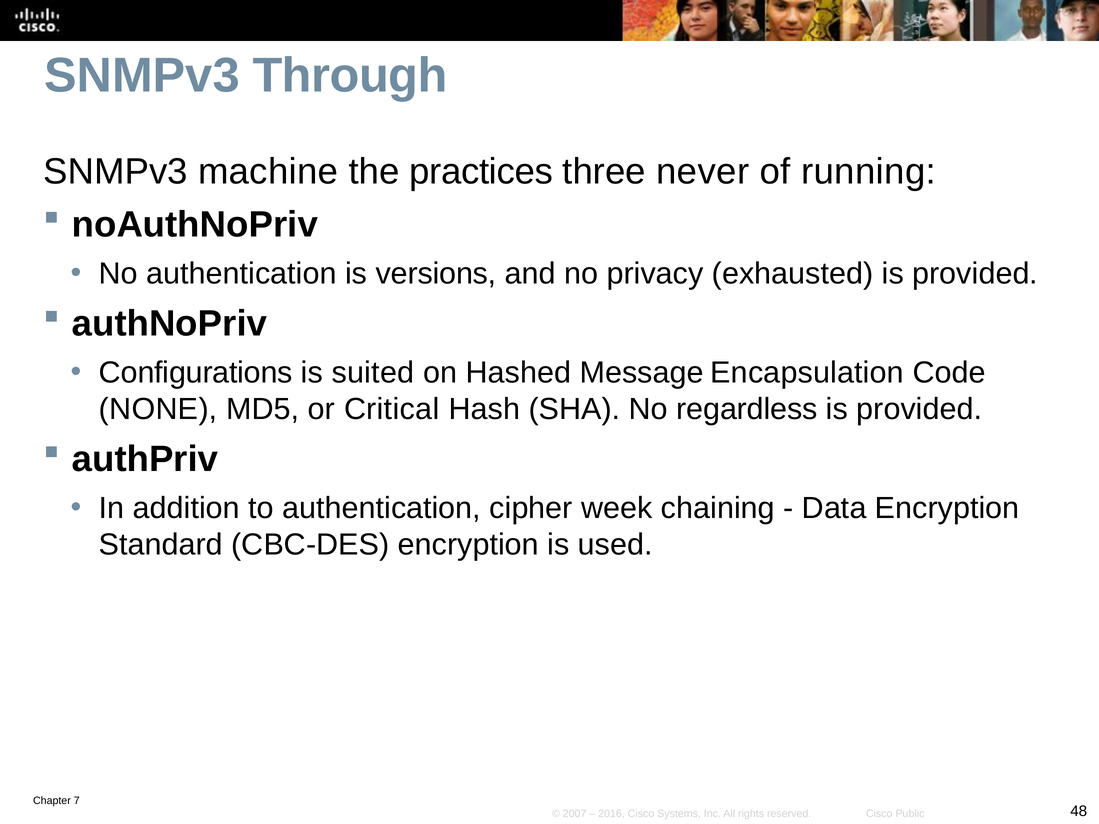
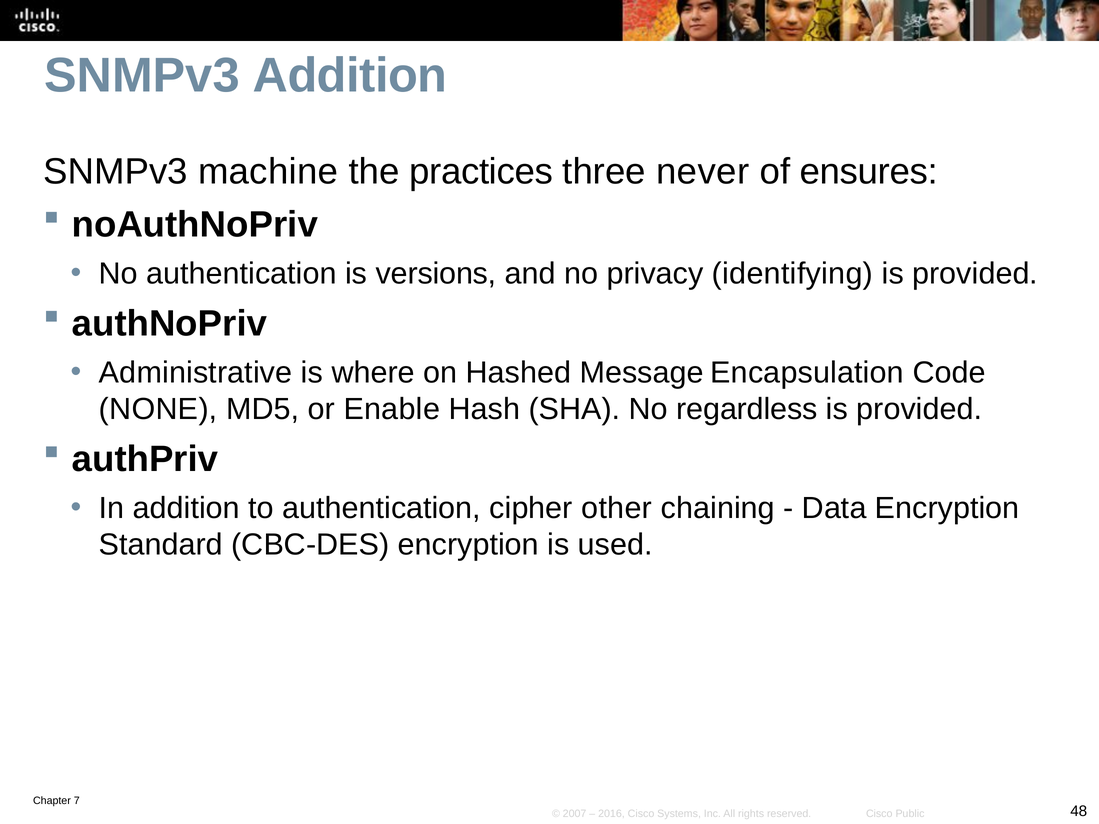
SNMPv3 Through: Through -> Addition
running: running -> ensures
exhausted: exhausted -> identifying
Configurations: Configurations -> Administrative
suited: suited -> where
Critical: Critical -> Enable
week: week -> other
